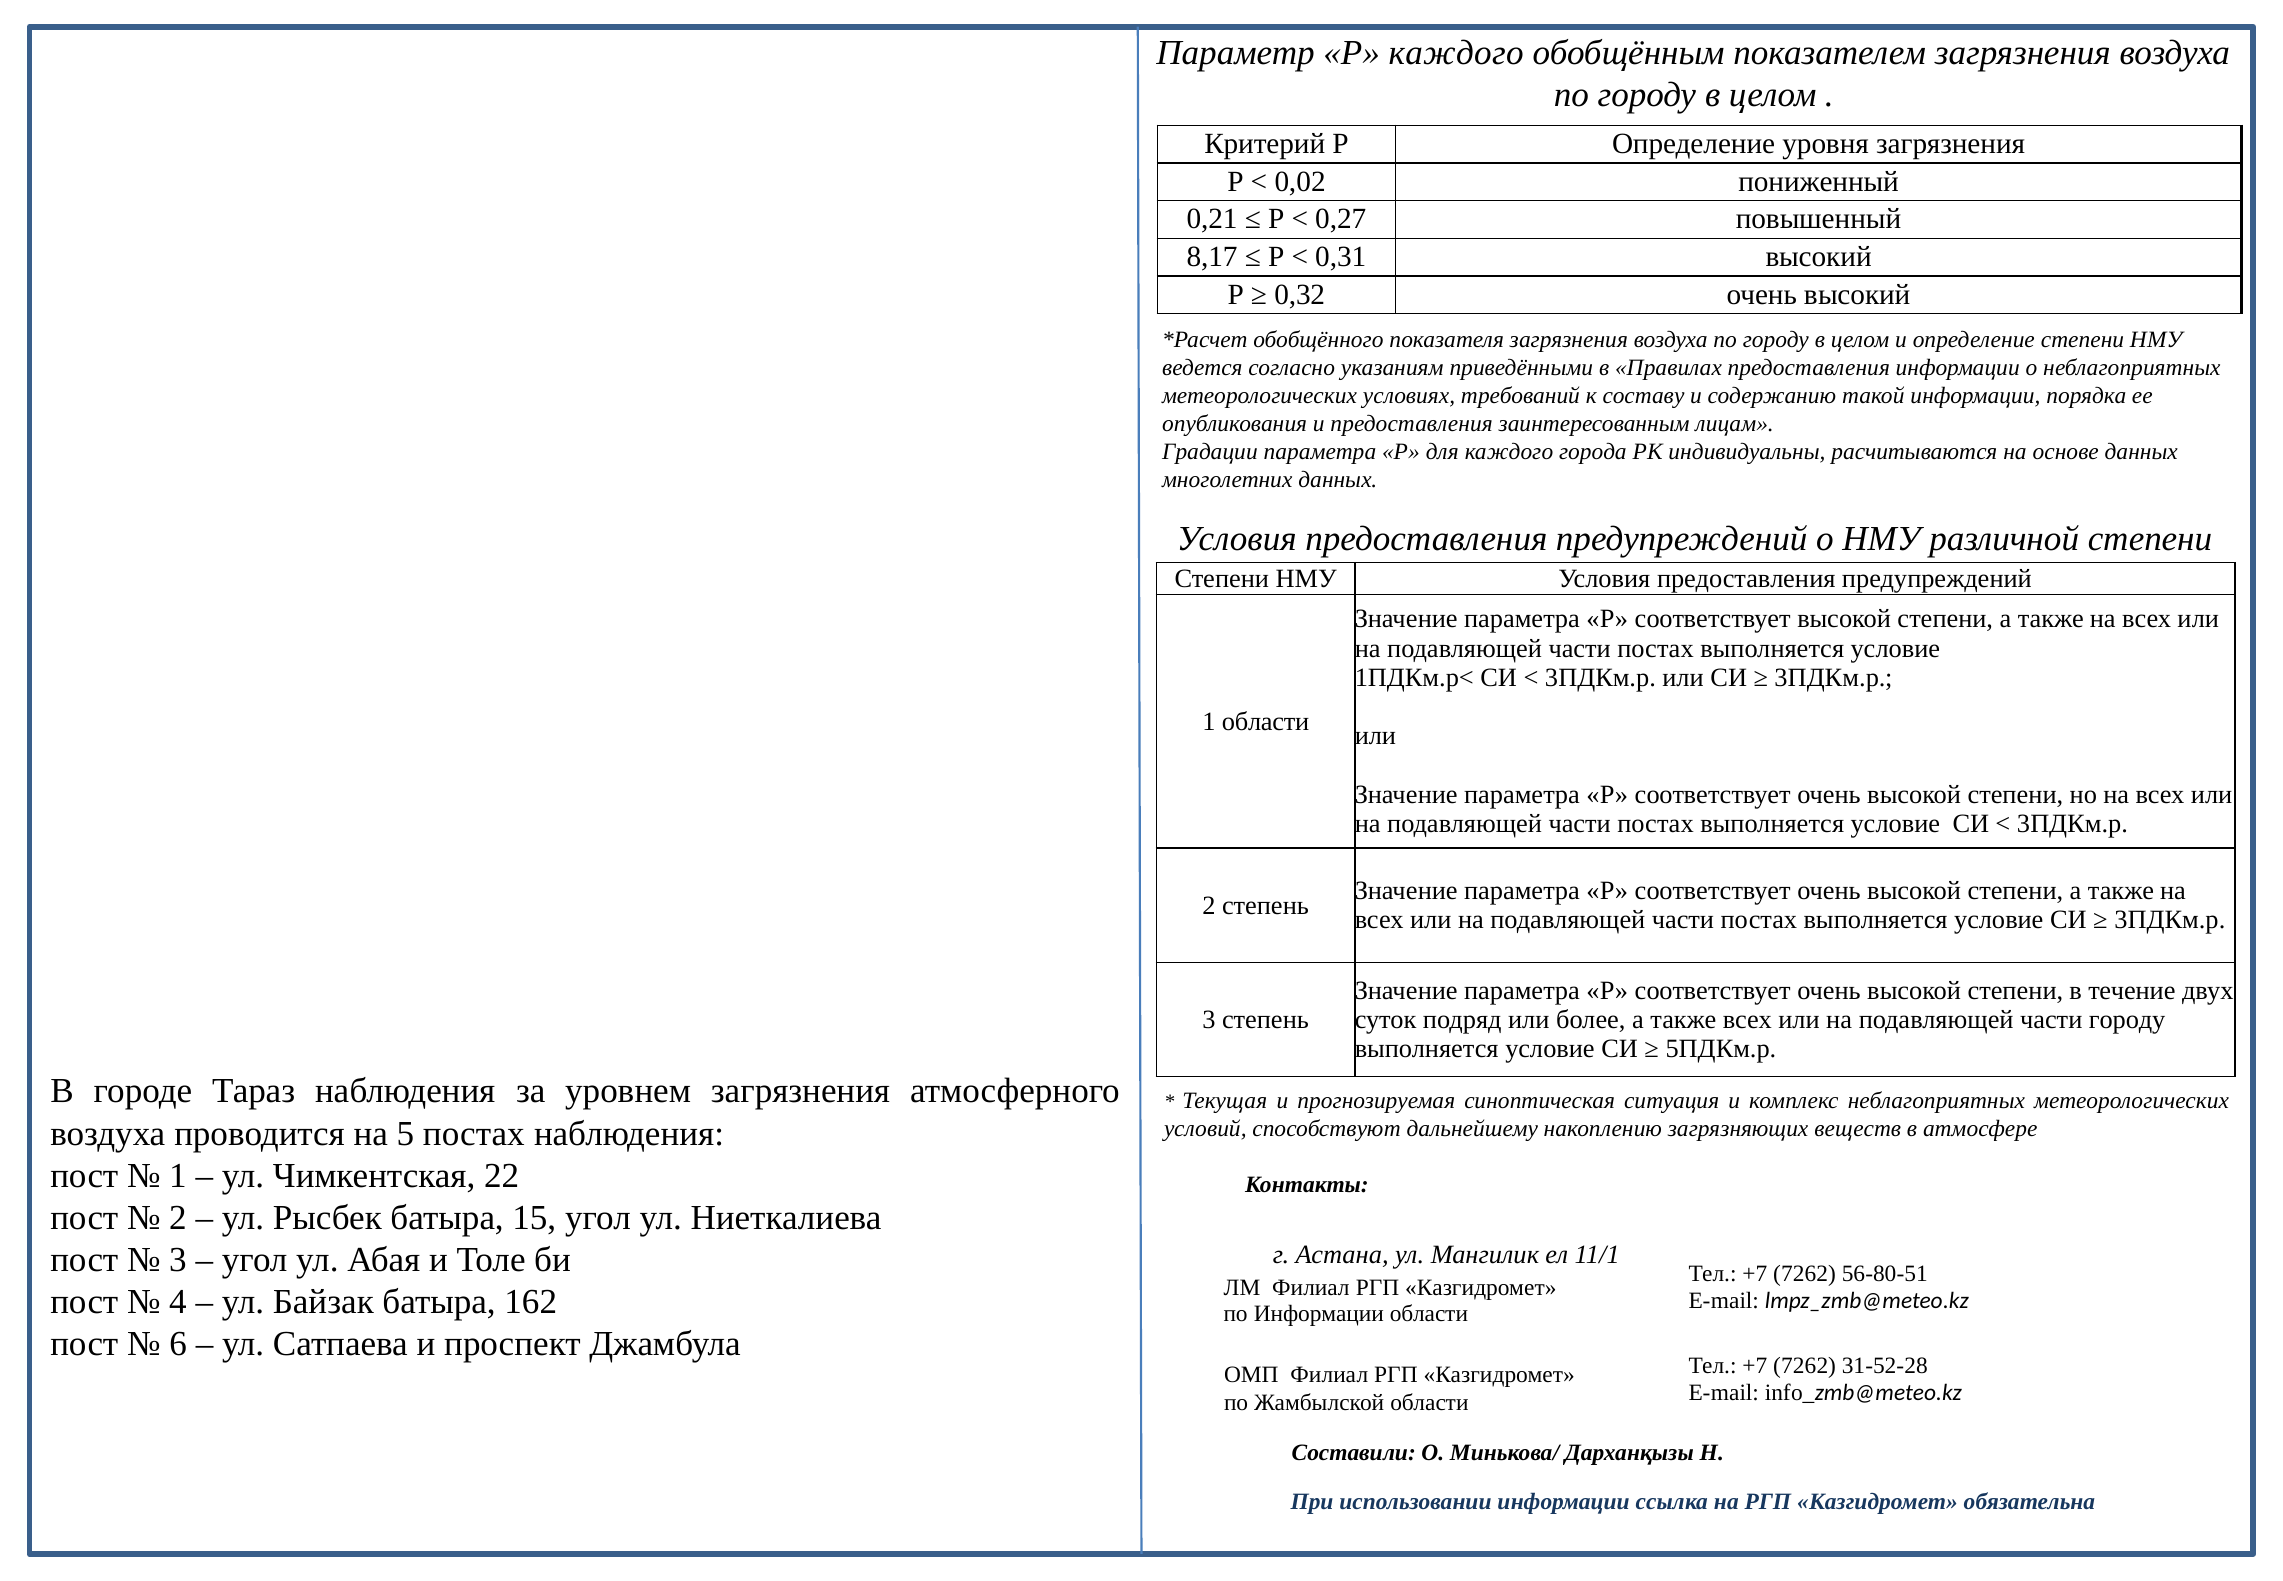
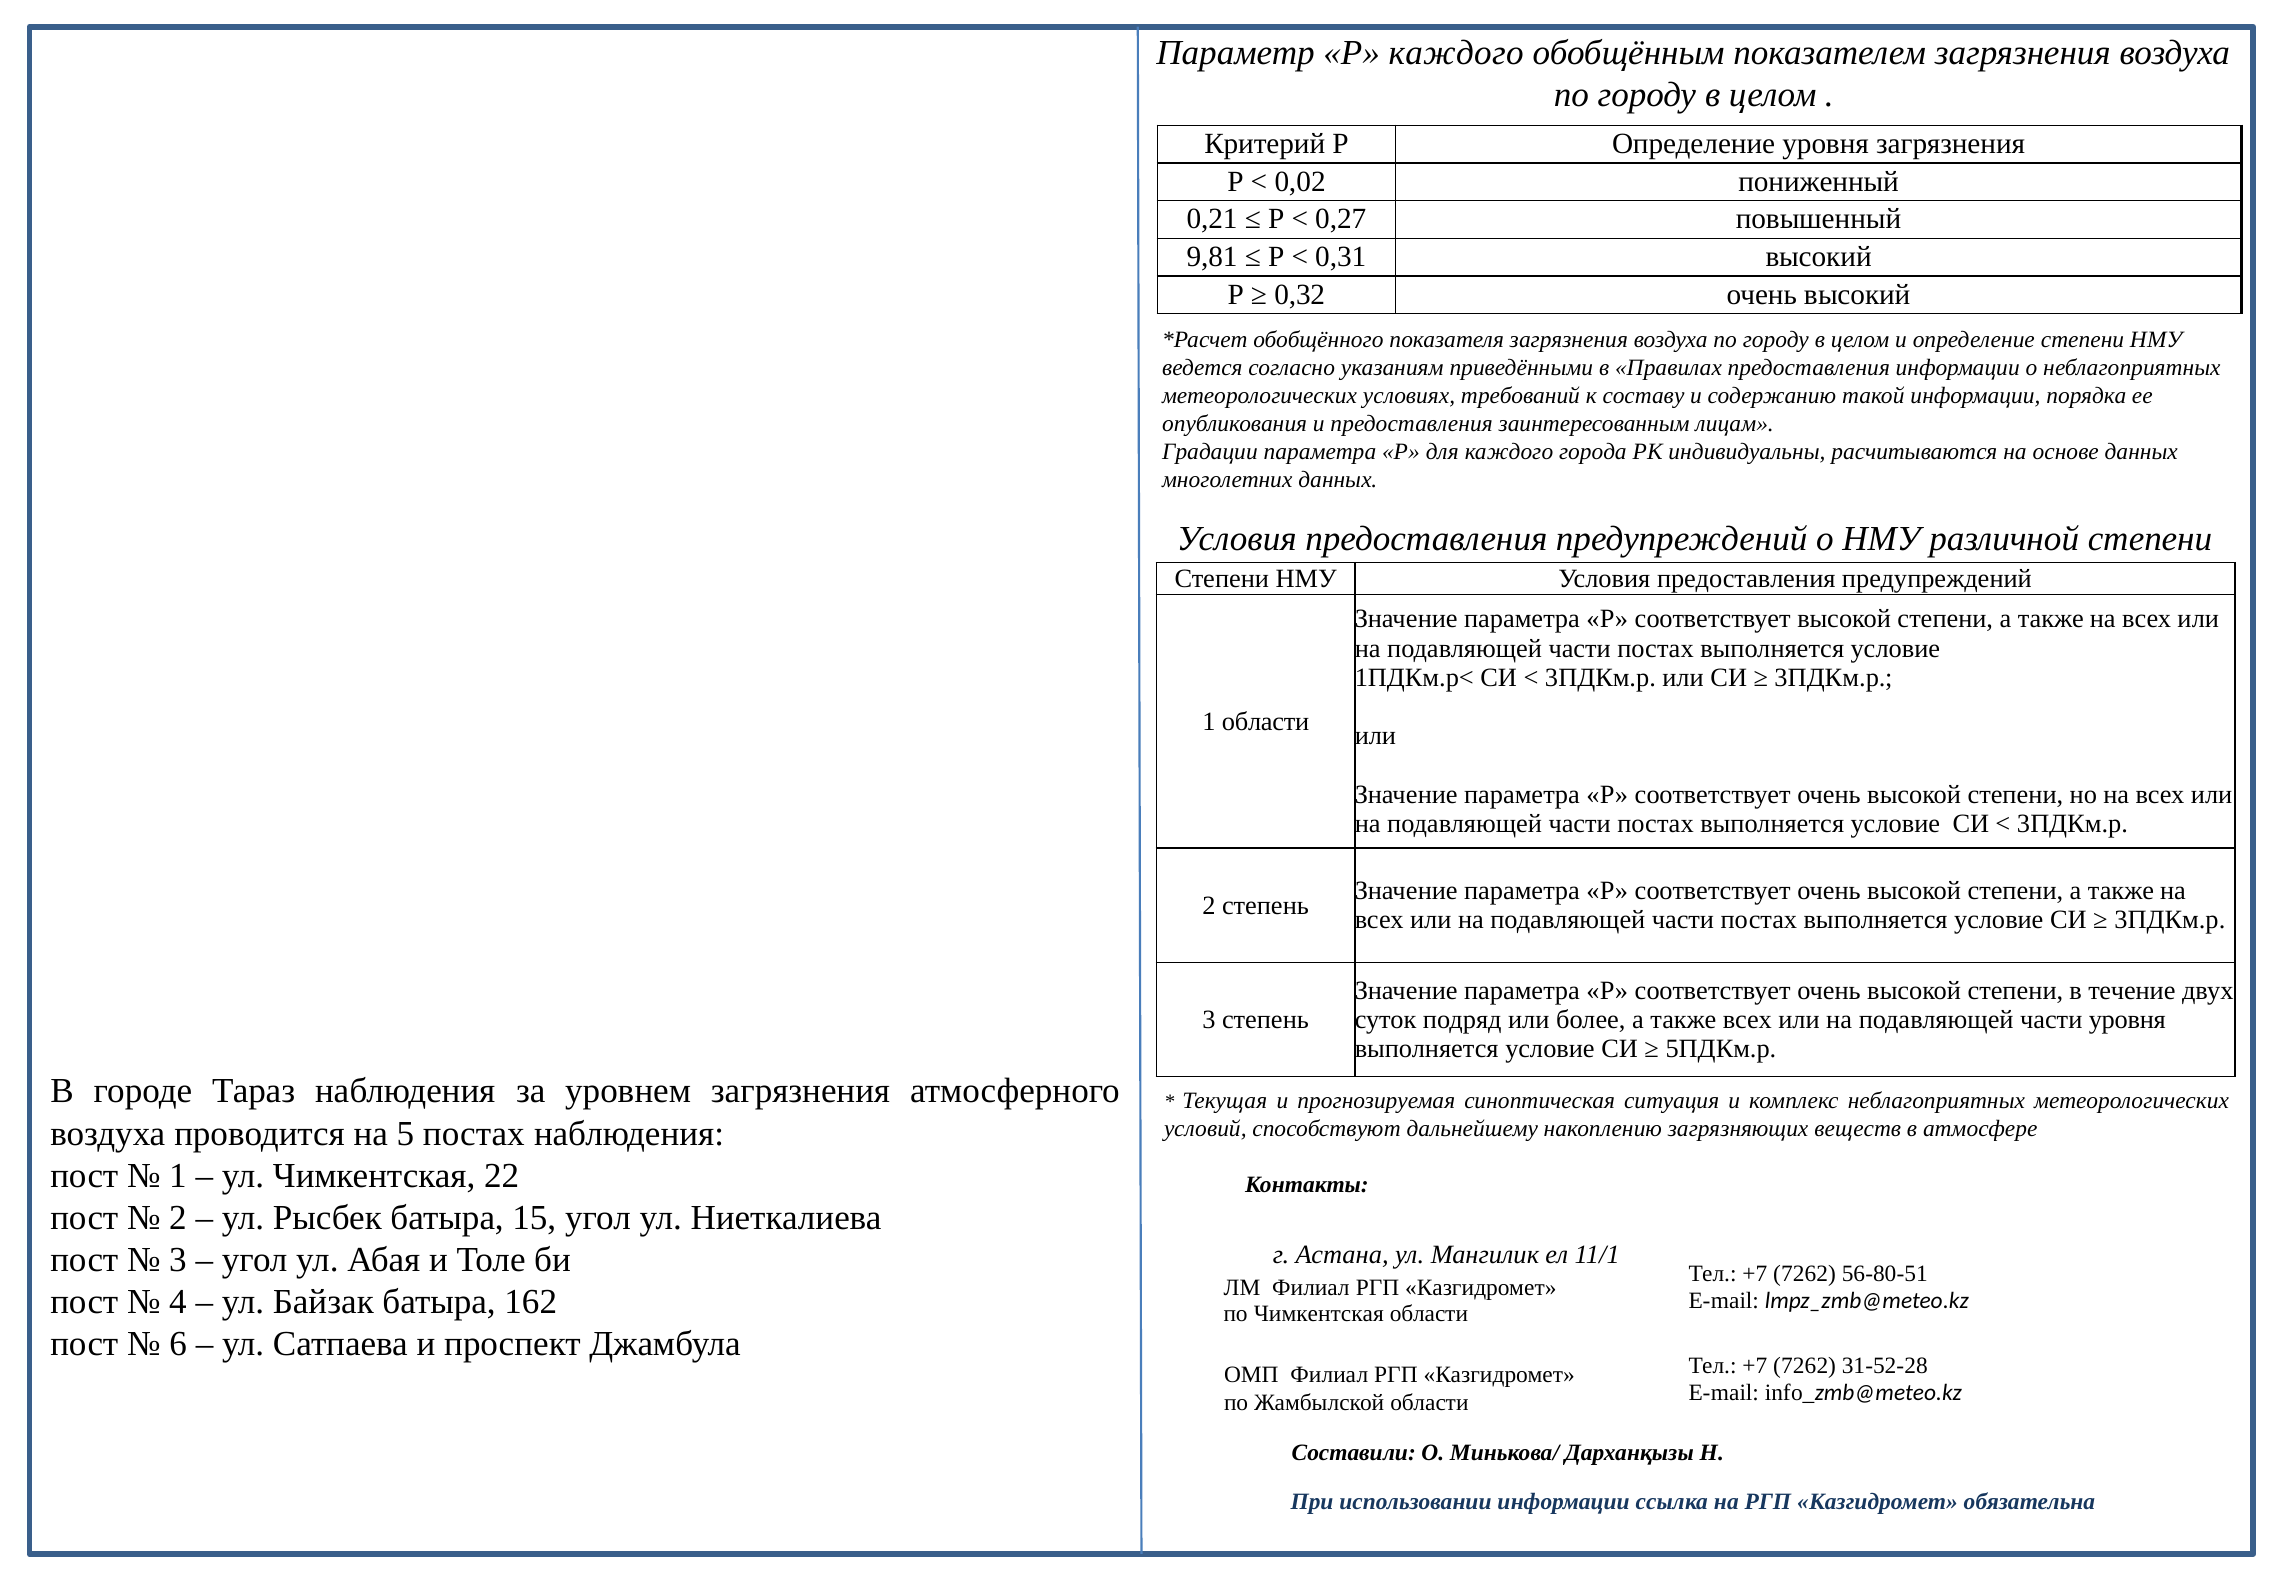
8,17: 8,17 -> 9,81
части городу: городу -> уровня
по Информации: Информации -> Чимкентская
